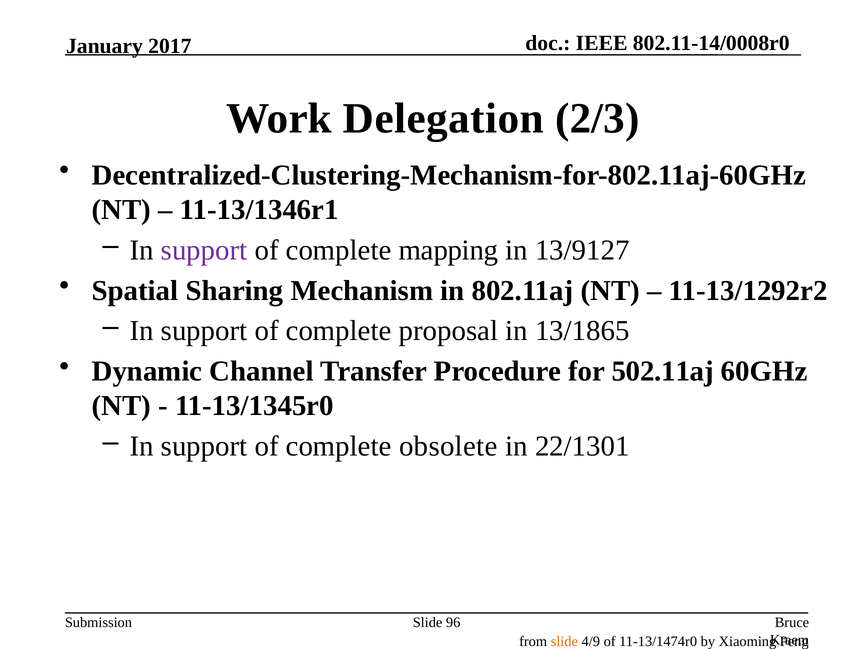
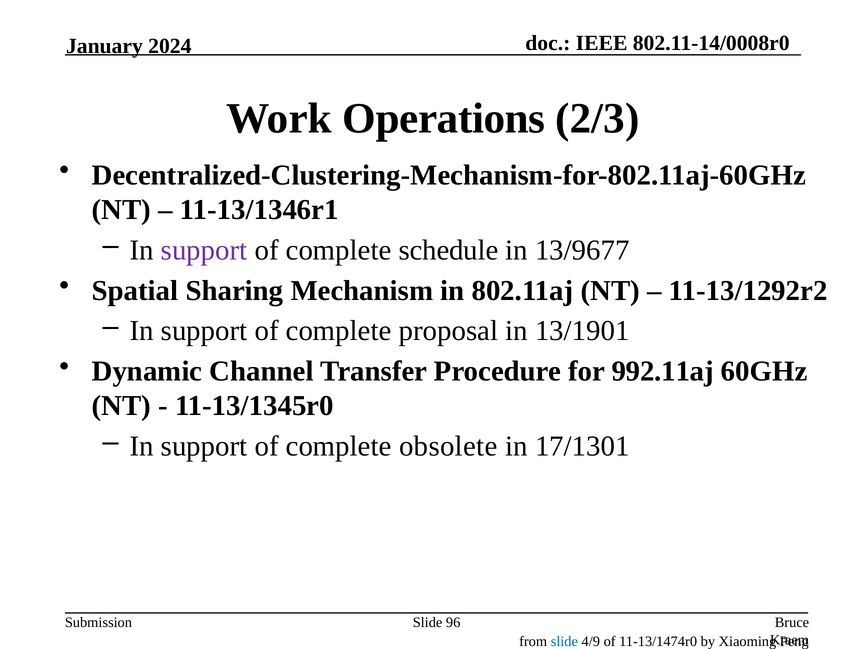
2017: 2017 -> 2024
Delegation: Delegation -> Operations
mapping: mapping -> schedule
13/9127: 13/9127 -> 13/9677
13/1865: 13/1865 -> 13/1901
502.11aj: 502.11aj -> 992.11aj
22/1301: 22/1301 -> 17/1301
slide at (564, 642) colour: orange -> blue
